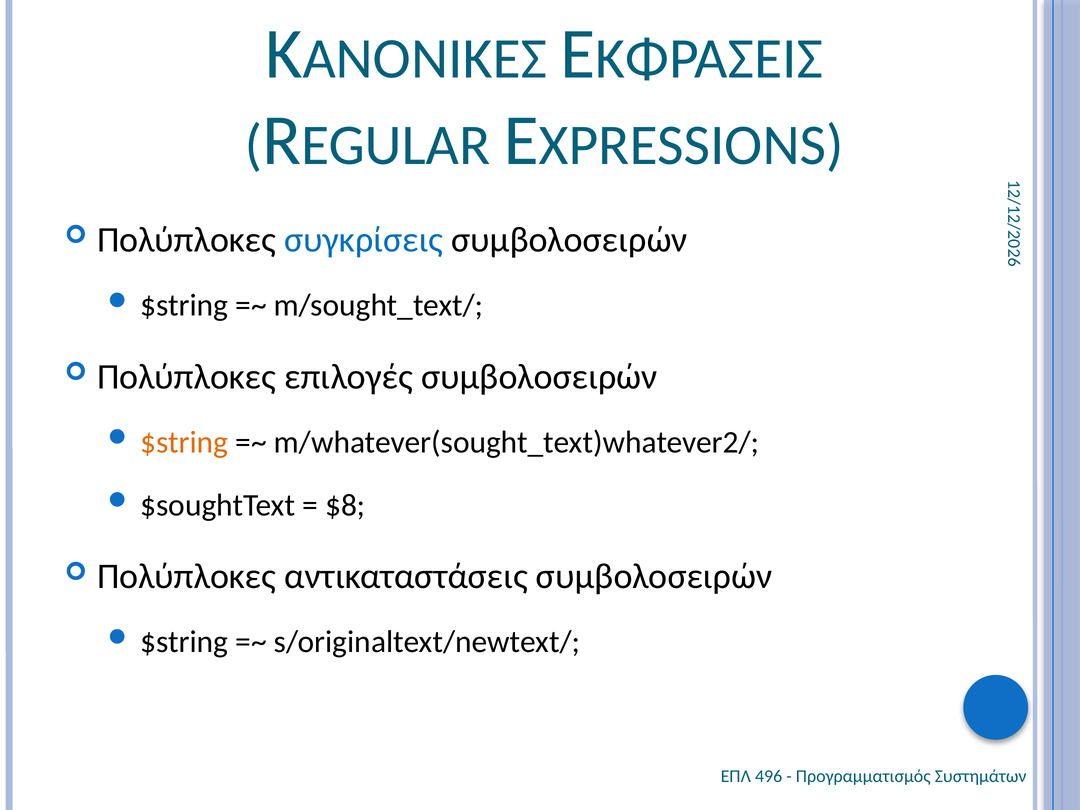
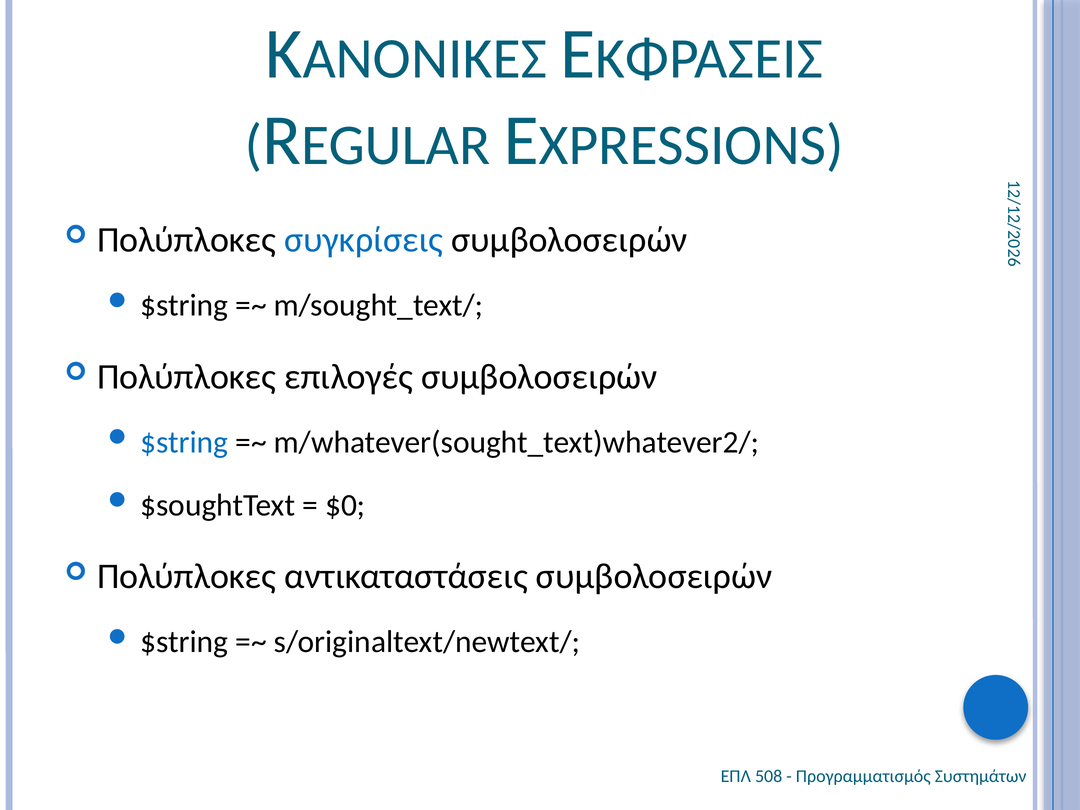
$string at (184, 442) colour: orange -> blue
$8: $8 -> $0
496: 496 -> 508
